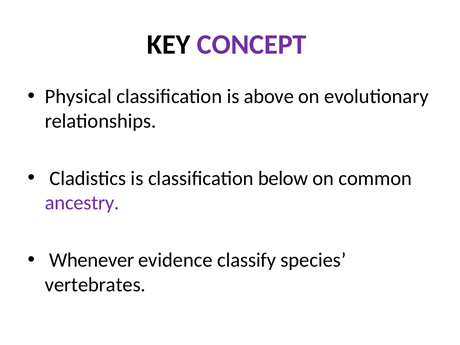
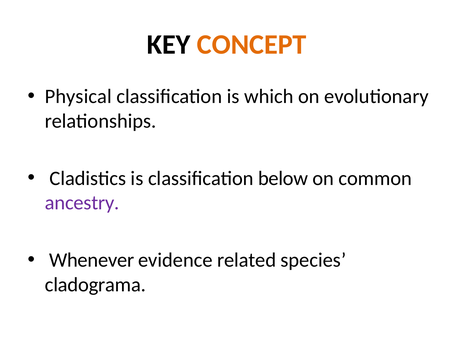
CONCEPT colour: purple -> orange
above: above -> which
classify: classify -> related
vertebrates: vertebrates -> cladograma
